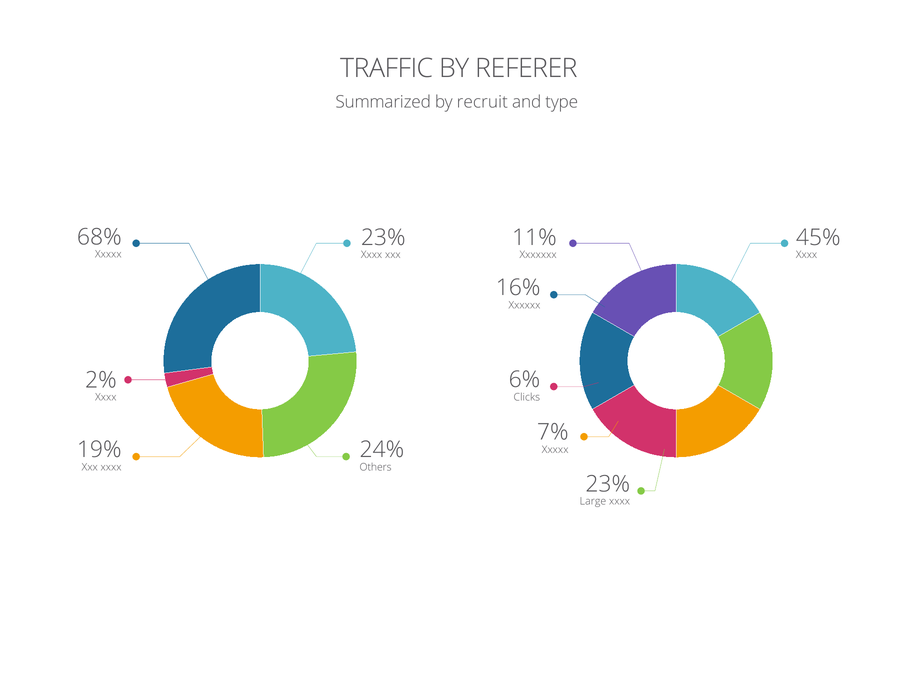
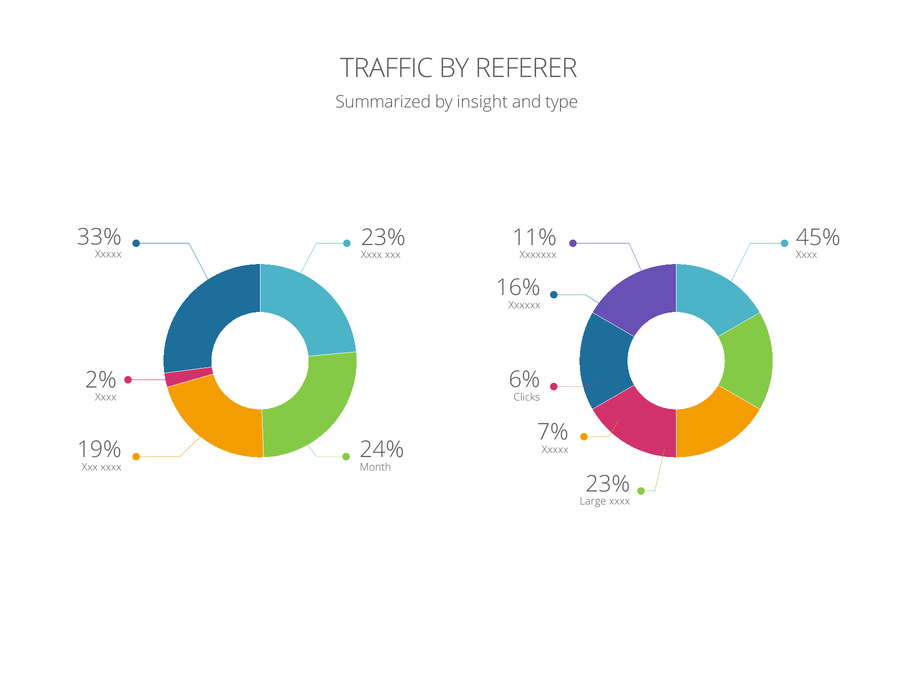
recruit: recruit -> insight
68%: 68% -> 33%
Others: Others -> Month
